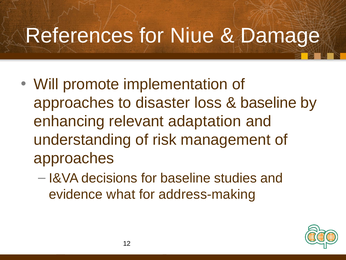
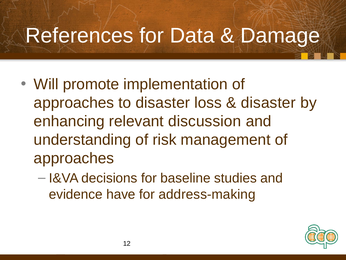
Niue: Niue -> Data
baseline at (269, 103): baseline -> disaster
adaptation: adaptation -> discussion
what: what -> have
